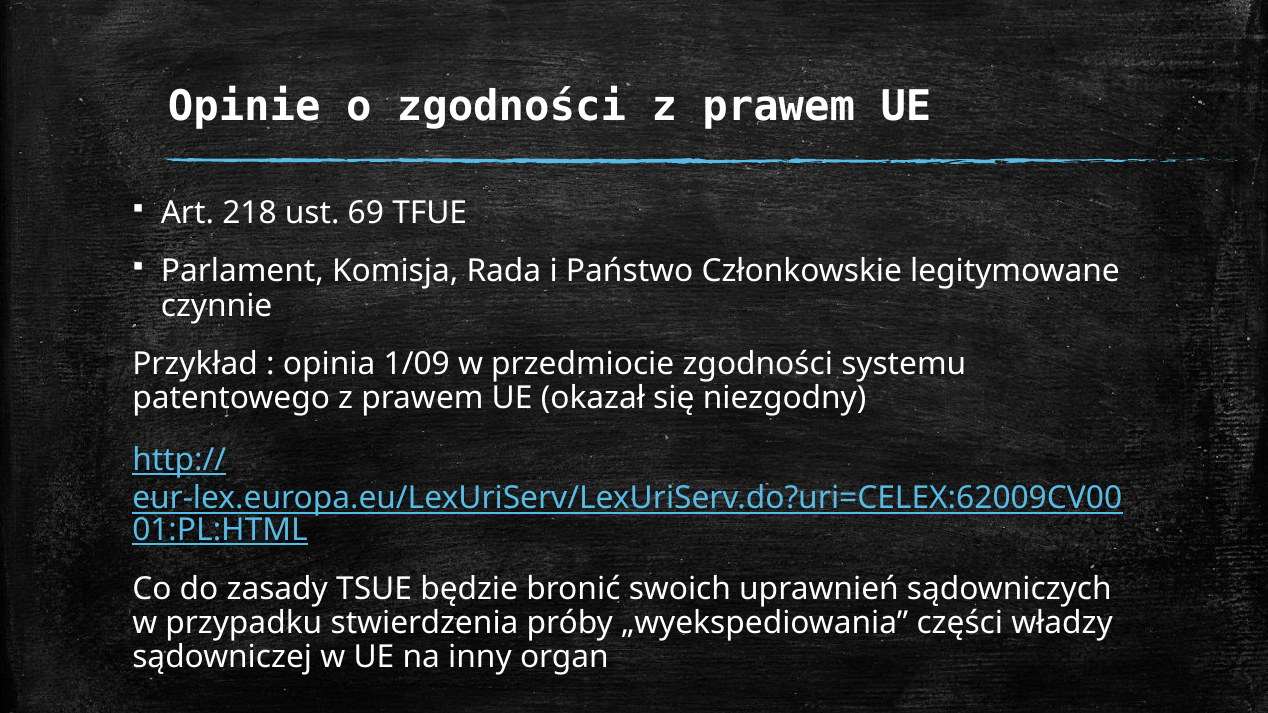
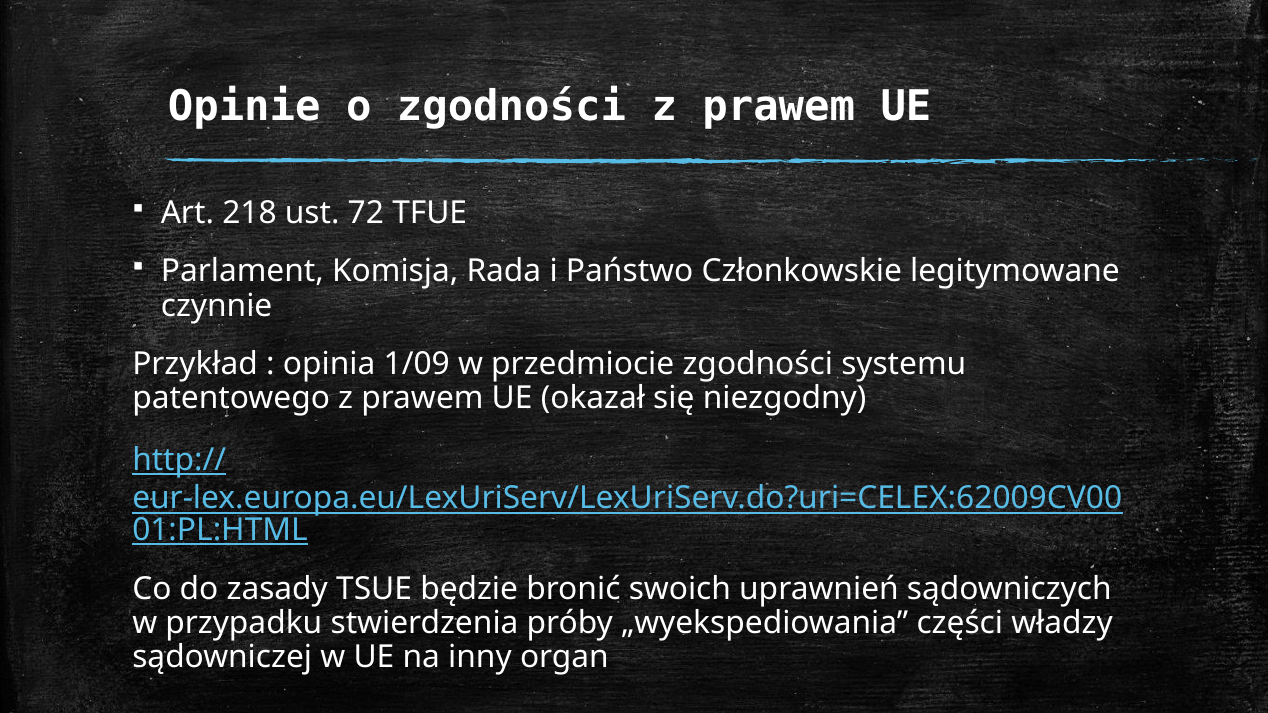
69: 69 -> 72
